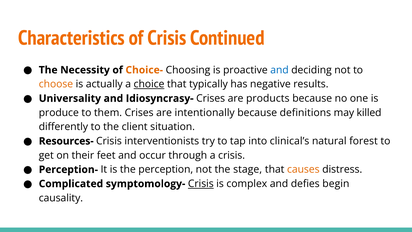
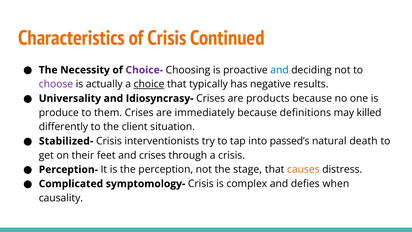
Choice- colour: orange -> purple
choose colour: orange -> purple
intentionally: intentionally -> immediately
Resources-: Resources- -> Stabilized-
clinical’s: clinical’s -> passed’s
forest: forest -> death
and occur: occur -> crises
Crisis at (201, 184) underline: present -> none
begin: begin -> when
